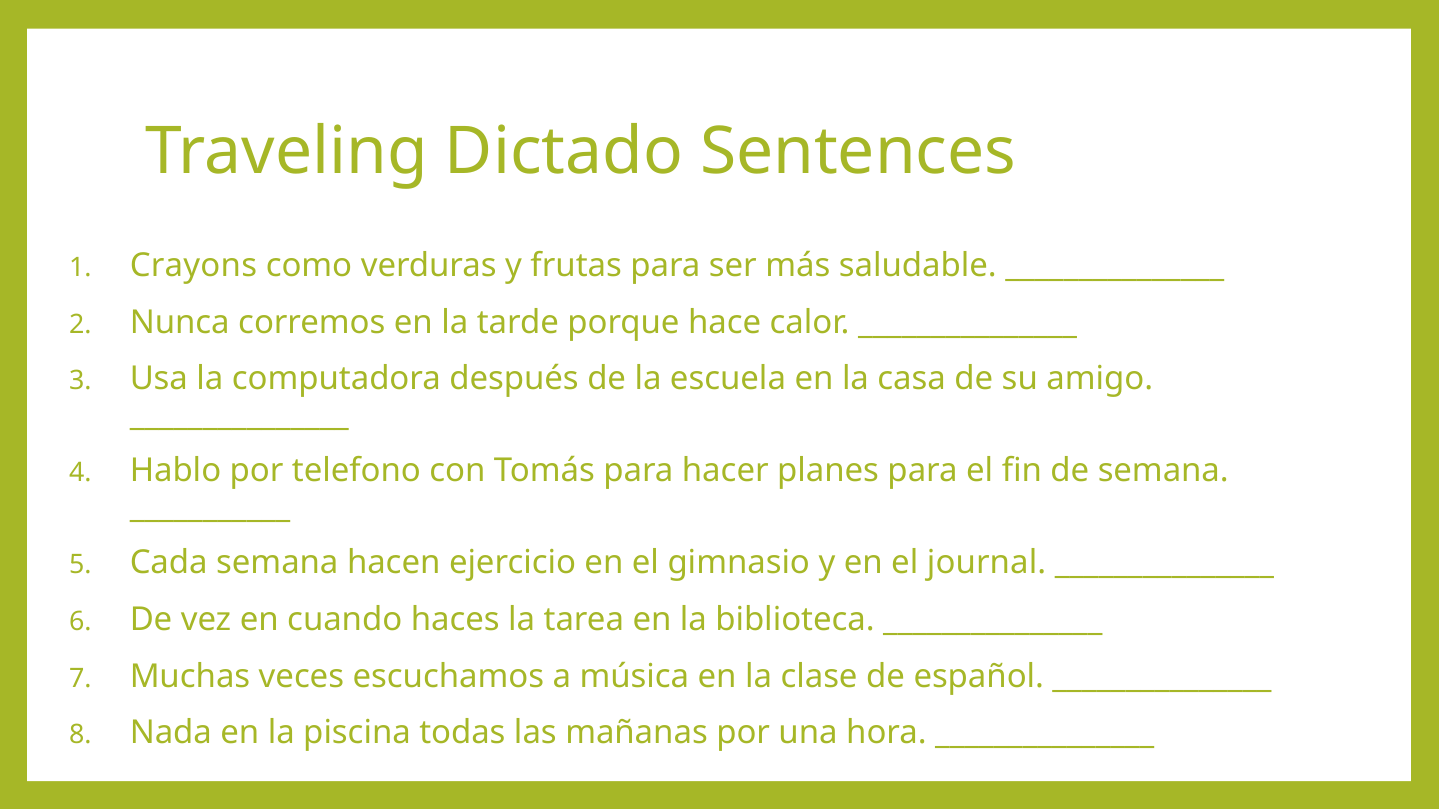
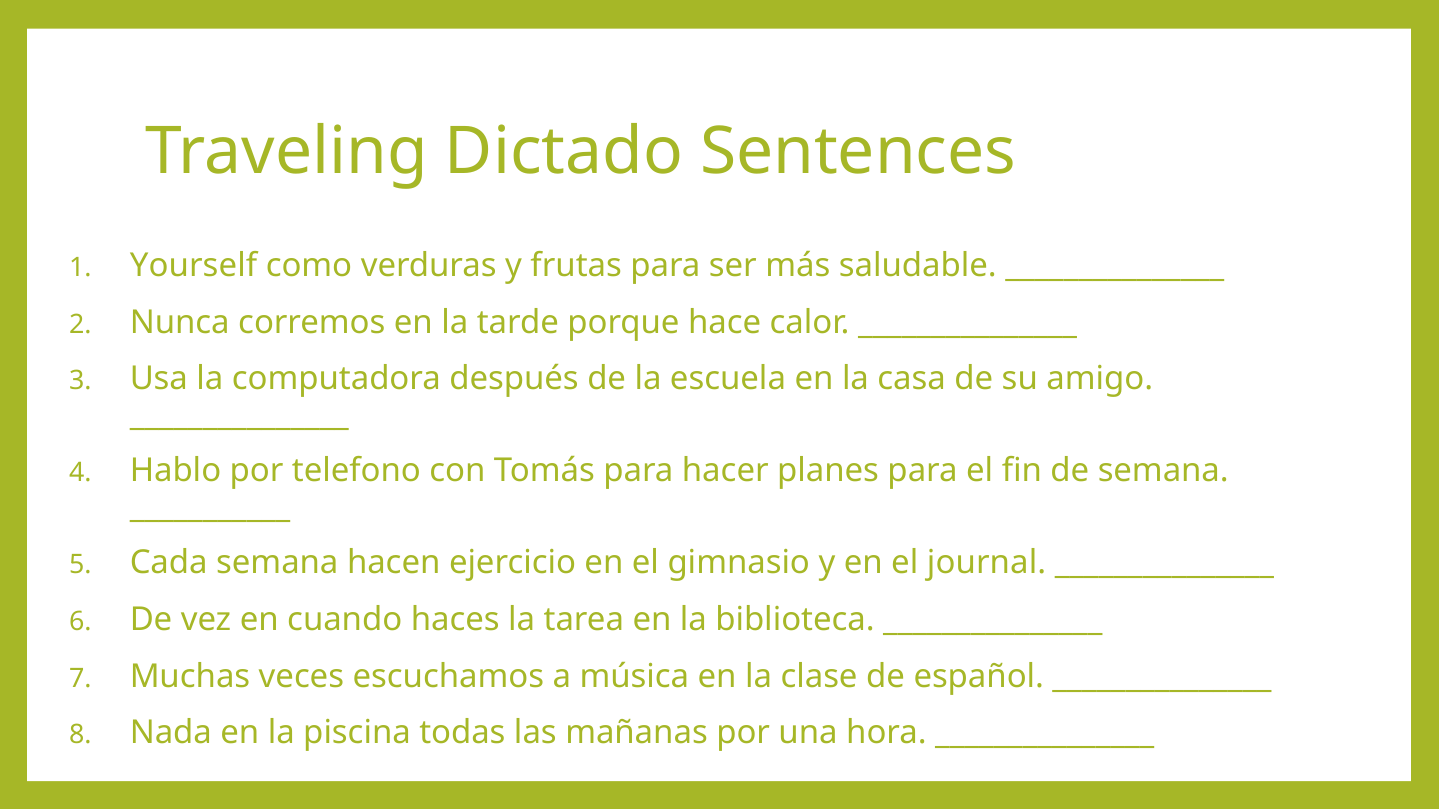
Crayons: Crayons -> Yourself
